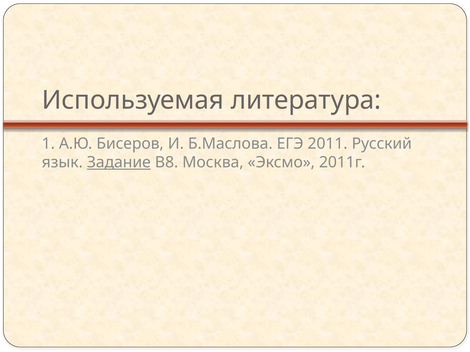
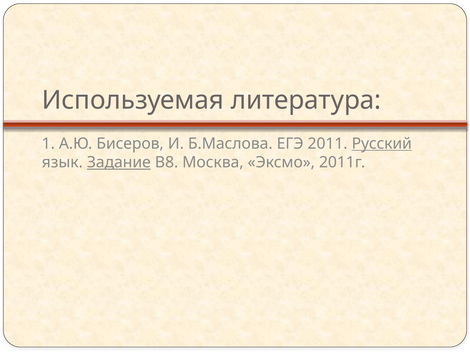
Русский underline: none -> present
